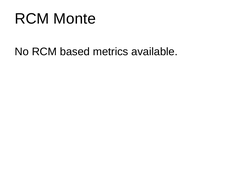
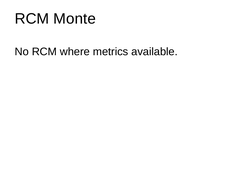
based: based -> where
